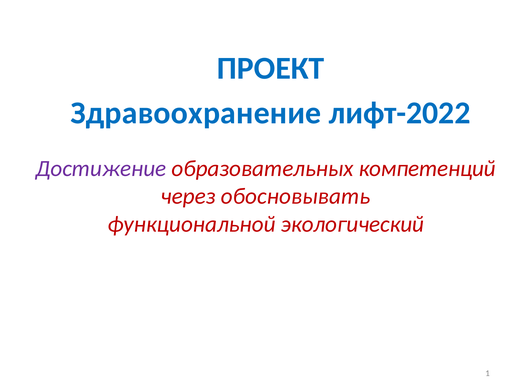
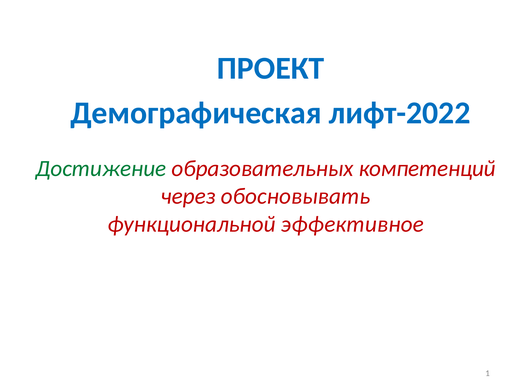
Здравоохранение: Здравоохранение -> Демографическая
Достижение colour: purple -> green
экологический: экологический -> эффективное
